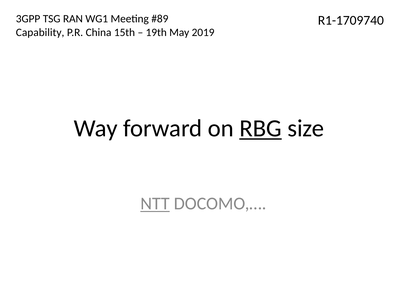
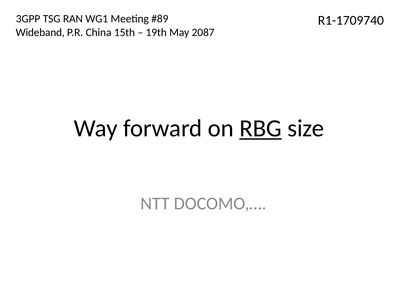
Capability: Capability -> Wideband
2019: 2019 -> 2087
NTT underline: present -> none
